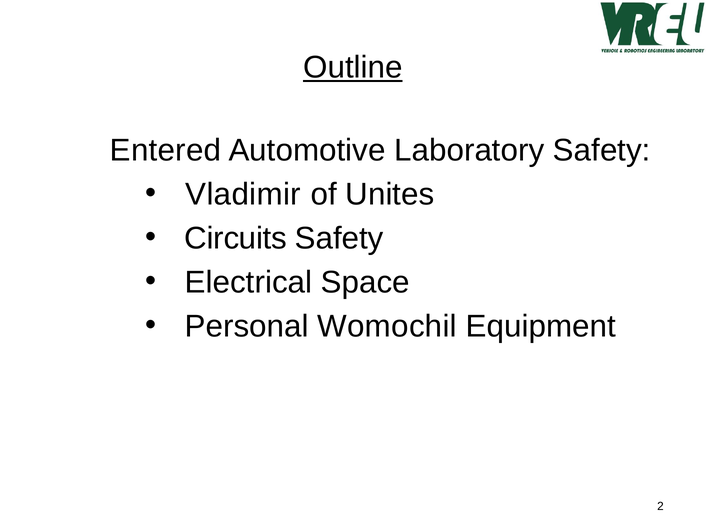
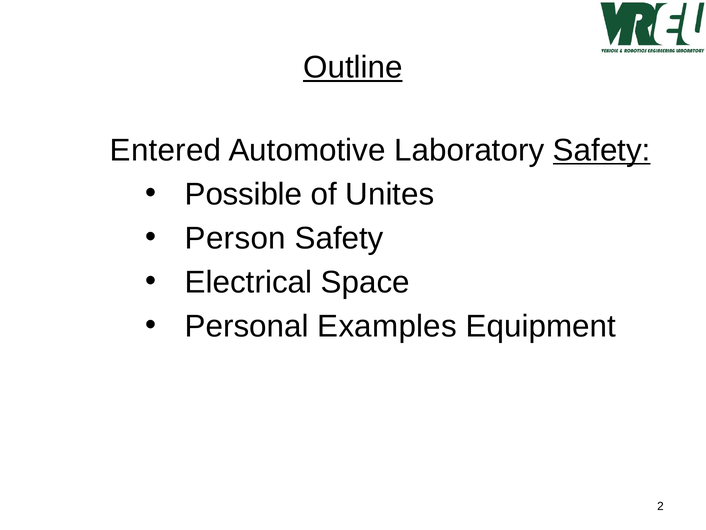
Safety at (602, 150) underline: none -> present
Vladimir: Vladimir -> Possible
Circuits: Circuits -> Person
Womochil: Womochil -> Examples
